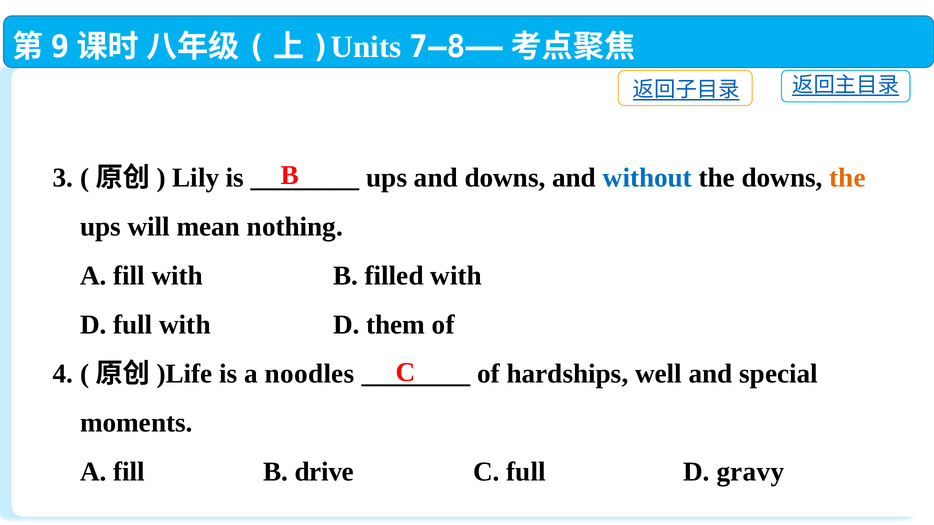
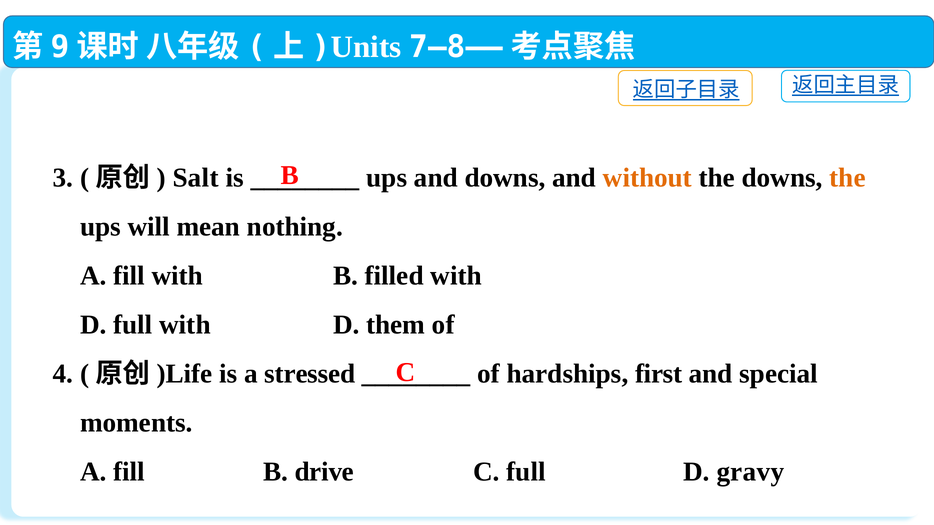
Lily: Lily -> Salt
without colour: blue -> orange
noodles: noodles -> stressed
well: well -> first
